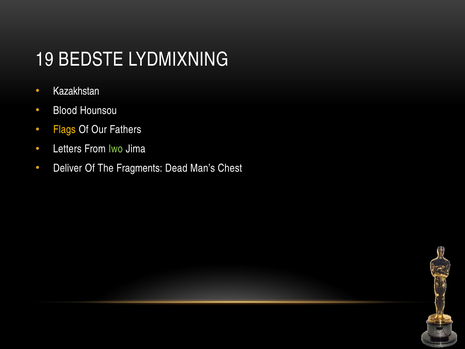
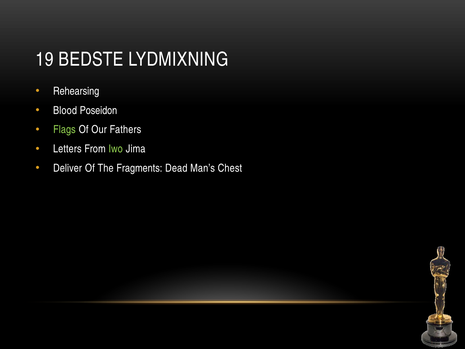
Kazakhstan: Kazakhstan -> Rehearsing
Hounsou: Hounsou -> Poseidon
Flags colour: yellow -> light green
